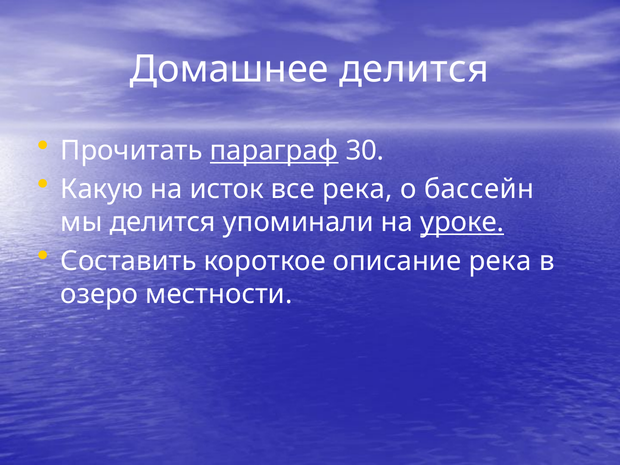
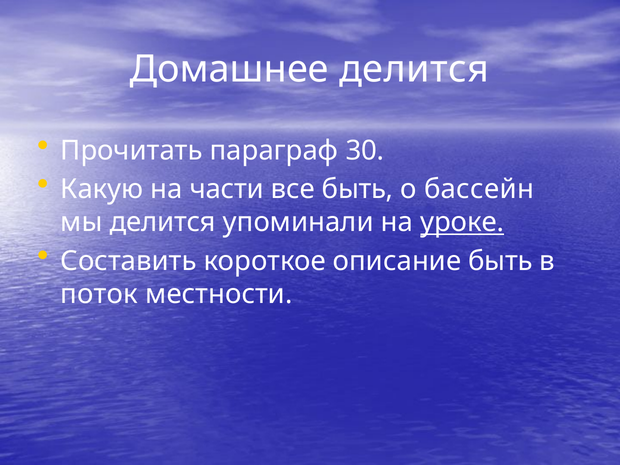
параграф underline: present -> none
исток: исток -> части
все река: река -> быть
описание река: река -> быть
озеро: озеро -> поток
